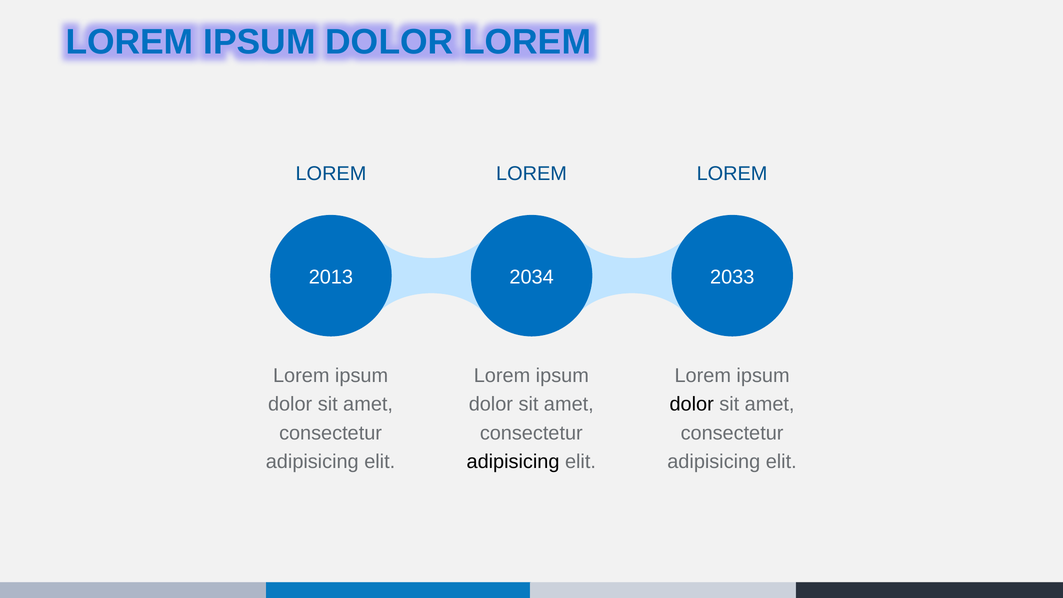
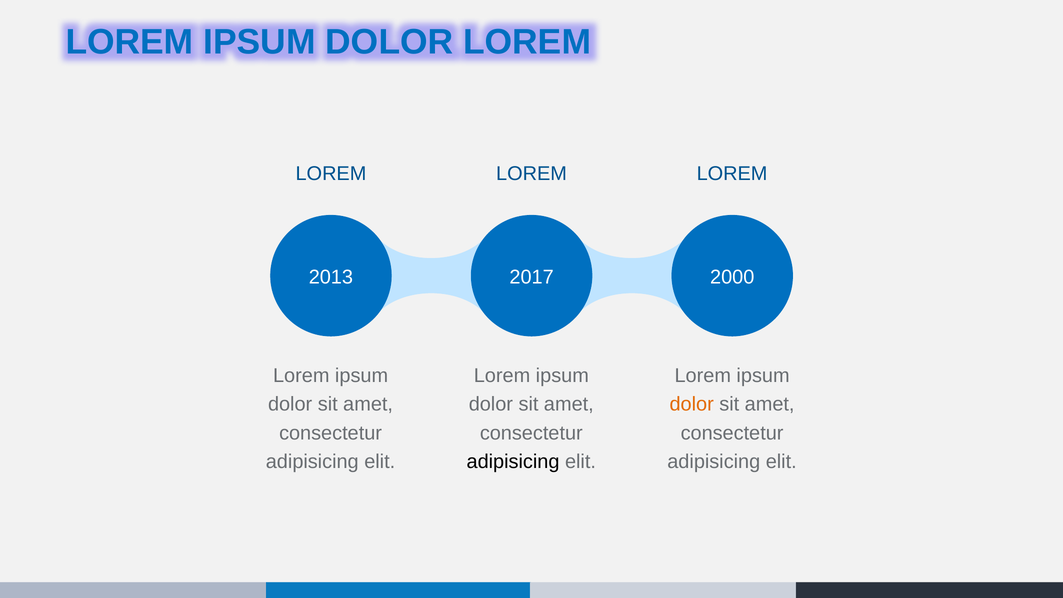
2034: 2034 -> 2017
2033: 2033 -> 2000
dolor at (692, 404) colour: black -> orange
